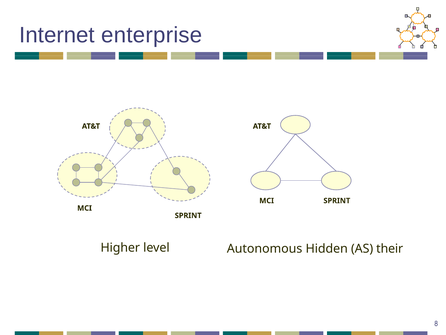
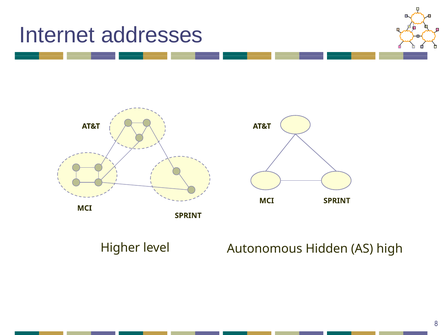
enterprise: enterprise -> addresses
their: their -> high
